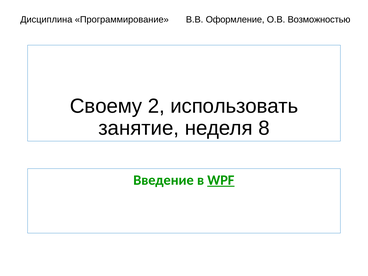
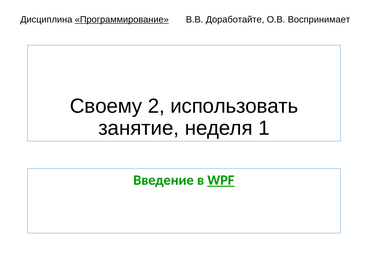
Программирование underline: none -> present
Оформление: Оформление -> Доработайте
Возможностью: Возможностью -> Воспринимает
8: 8 -> 1
